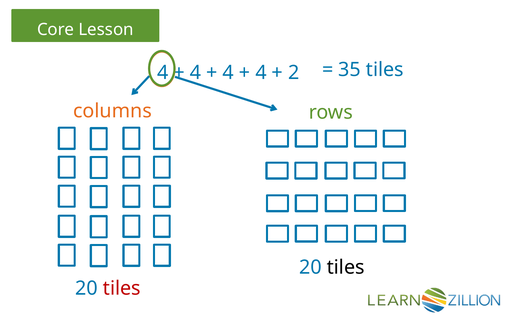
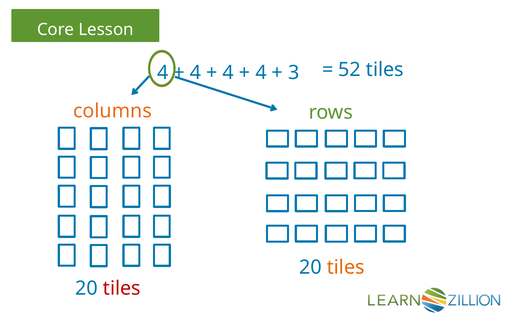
35: 35 -> 52
2: 2 -> 3
tiles at (346, 267) colour: black -> orange
